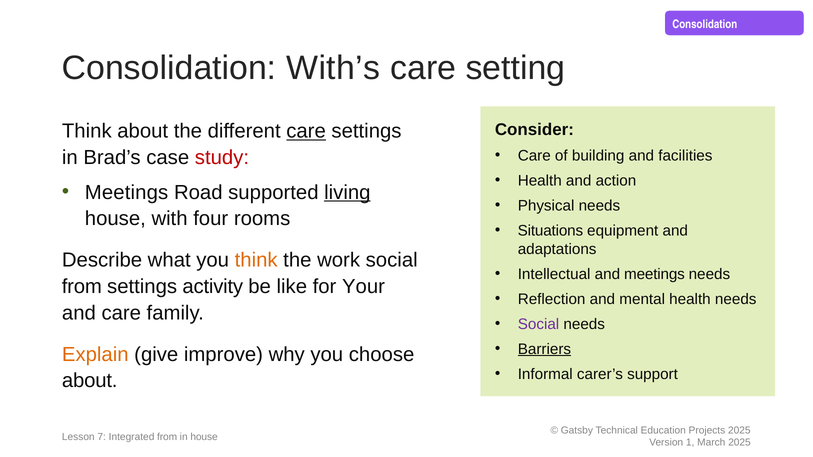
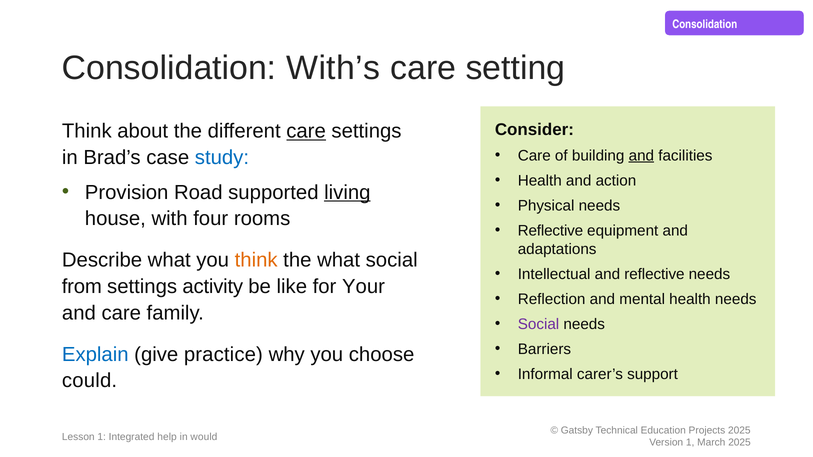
and at (641, 156) underline: none -> present
study colour: red -> blue
Meetings at (127, 192): Meetings -> Provision
Situations at (550, 231): Situations -> Reflective
the work: work -> what
and meetings: meetings -> reflective
Barriers underline: present -> none
Explain colour: orange -> blue
improve: improve -> practice
about at (90, 381): about -> could
Lesson 7: 7 -> 1
Integrated from: from -> help
in house: house -> would
